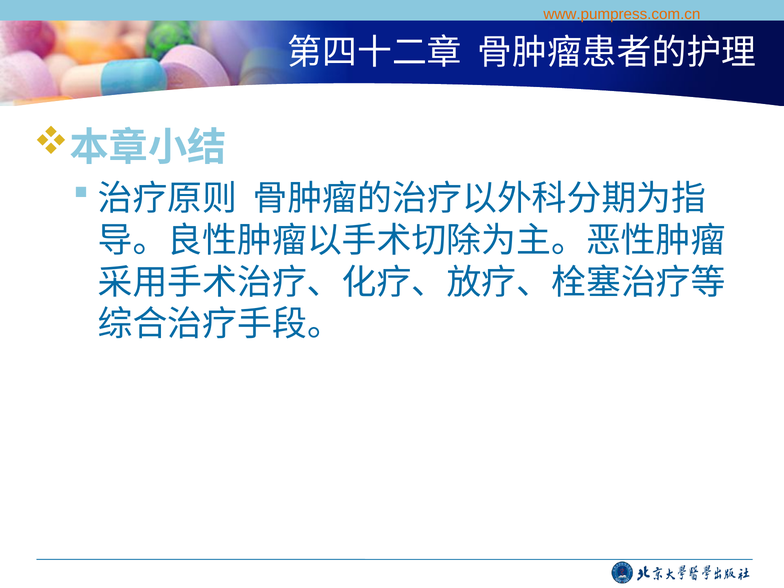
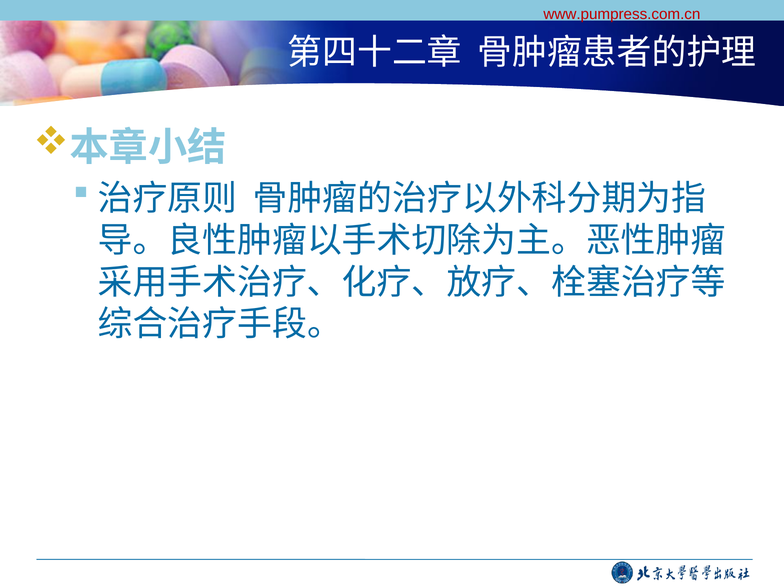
www.pumpress.com.cn colour: orange -> red
